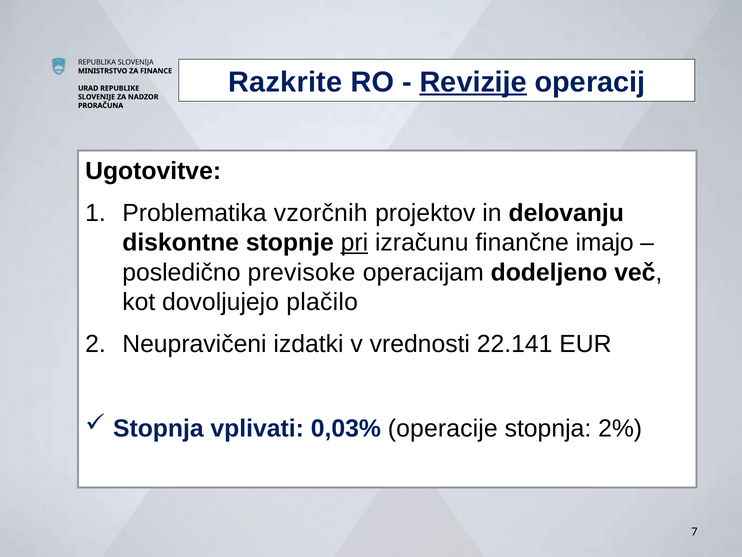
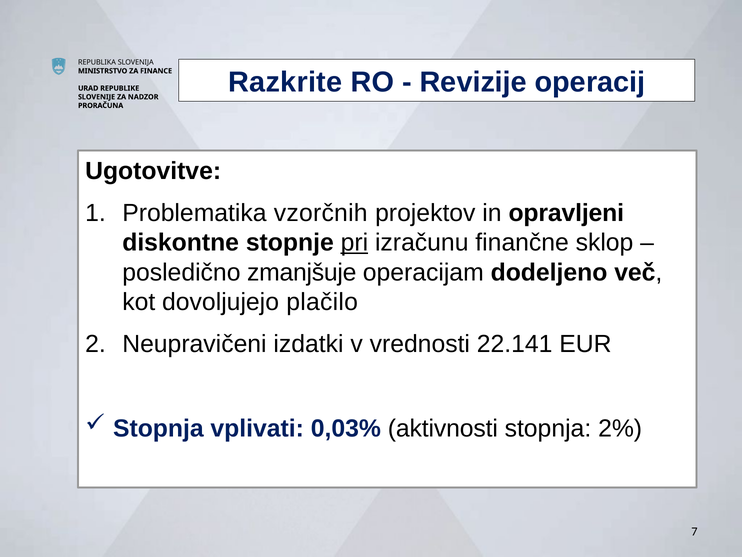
Revizije underline: present -> none
delovanju: delovanju -> opravljeni
imajo: imajo -> sklop
previsoke: previsoke -> zmanjšuje
operacije: operacije -> aktivnosti
